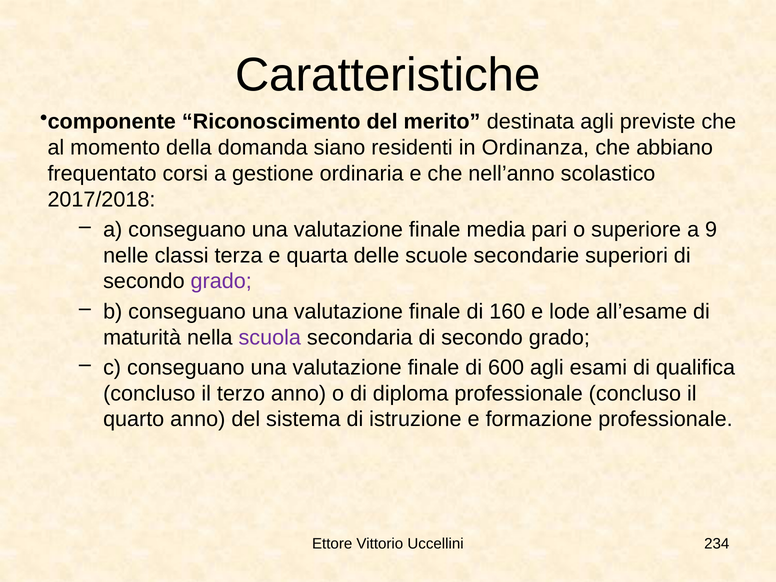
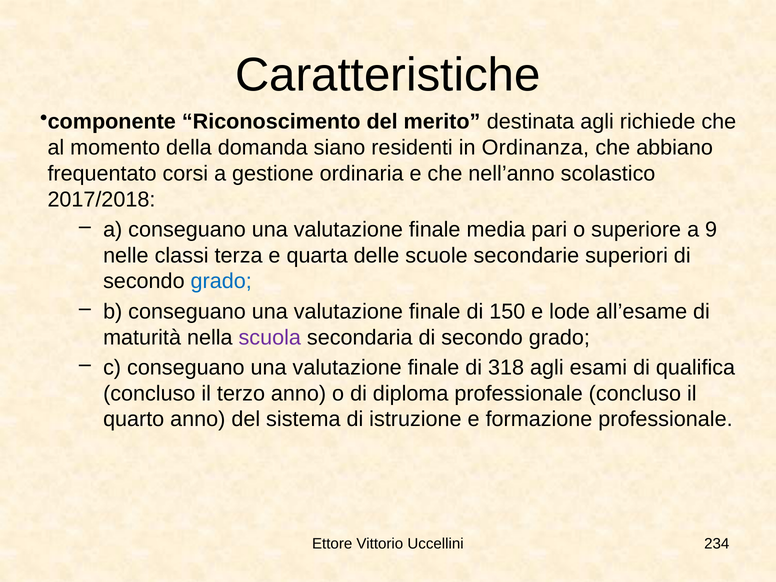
previste: previste -> richiede
grado at (221, 281) colour: purple -> blue
160: 160 -> 150
600: 600 -> 318
